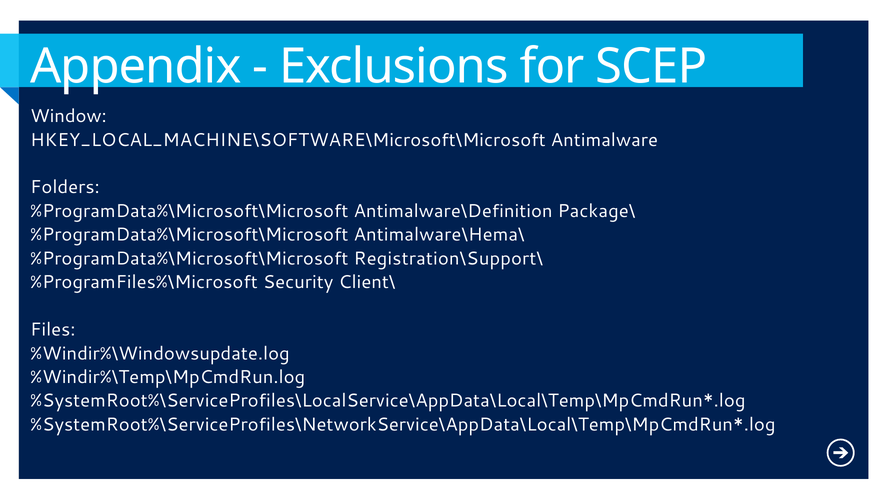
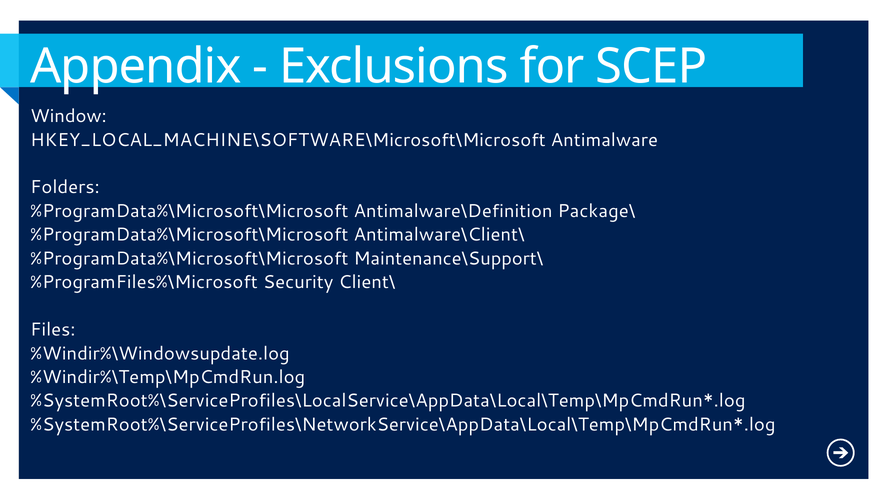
Antimalware\Hema\: Antimalware\Hema\ -> Antimalware\Client\
Registration\Support\: Registration\Support\ -> Maintenance\Support\
